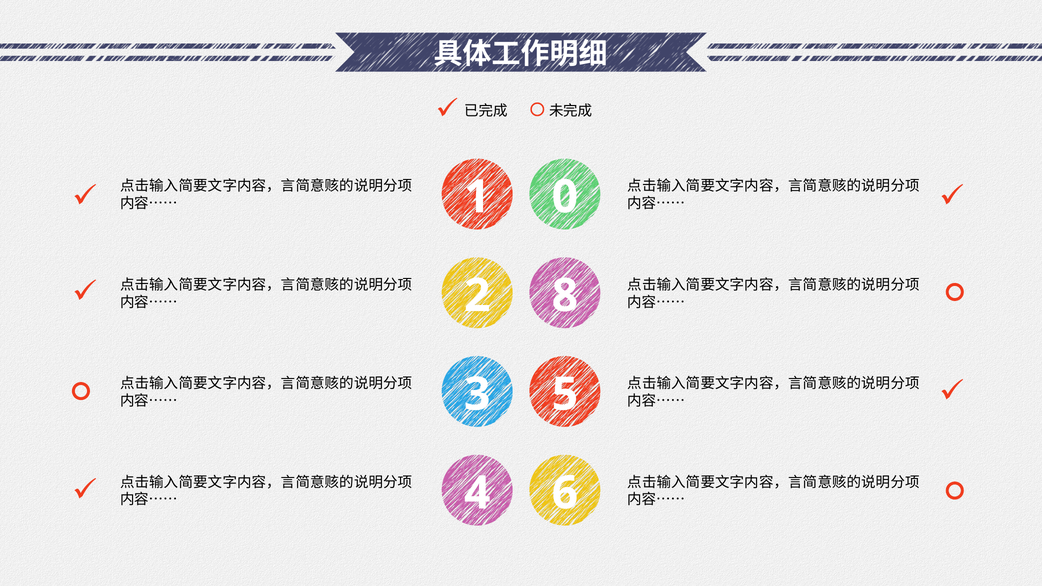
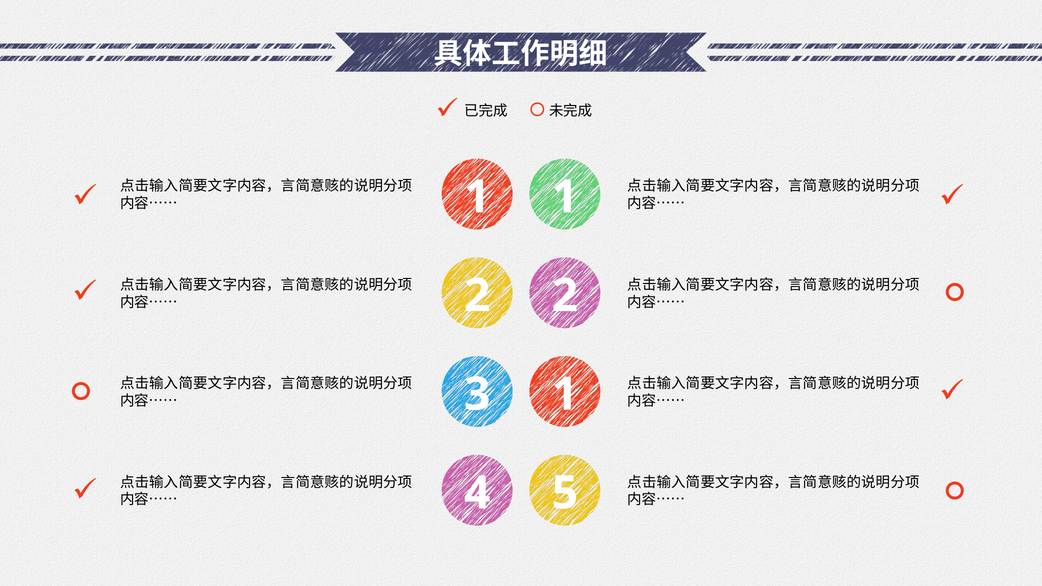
1 0: 0 -> 1
2 8: 8 -> 2
3 5: 5 -> 1
6: 6 -> 5
